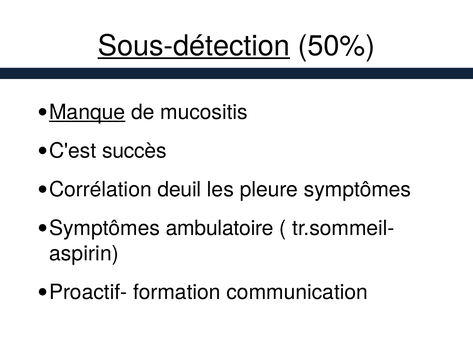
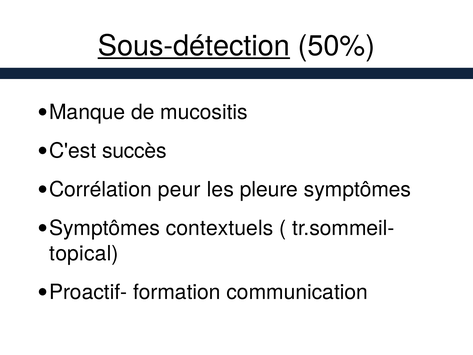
Manque underline: present -> none
deuil: deuil -> peur
ambulatoire: ambulatoire -> contextuels
aspirin: aspirin -> topical
